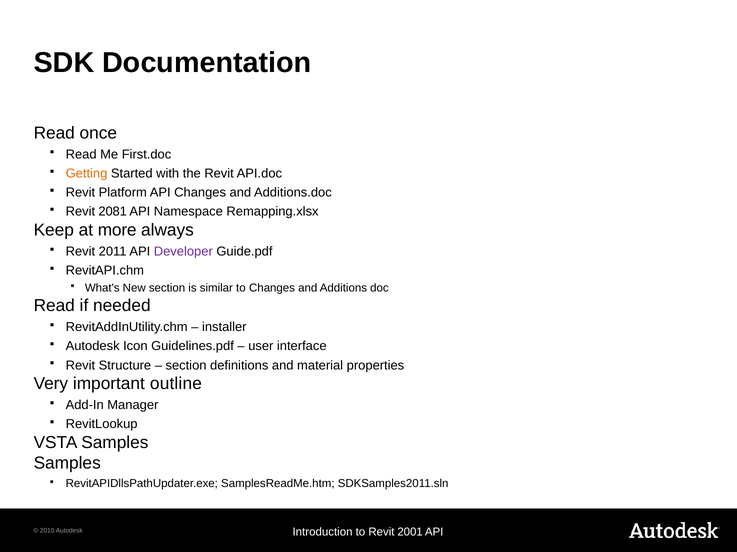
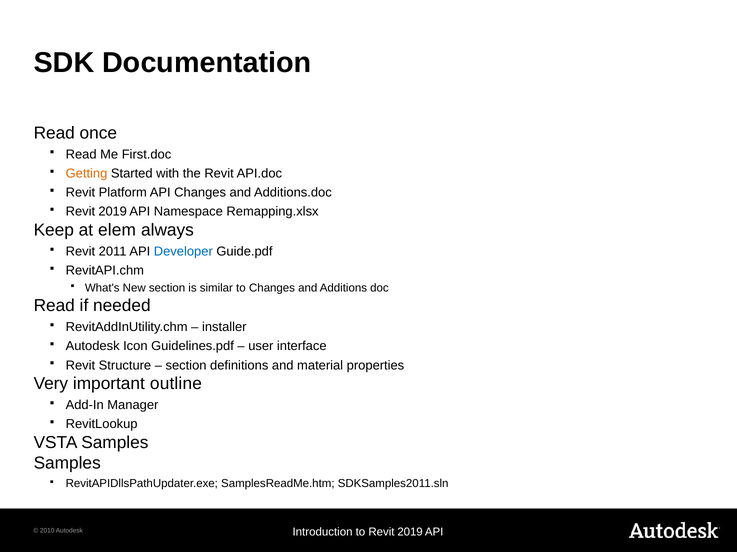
2081 at (113, 212): 2081 -> 2019
more: more -> elem
Developer colour: purple -> blue
to Revit 2001: 2001 -> 2019
